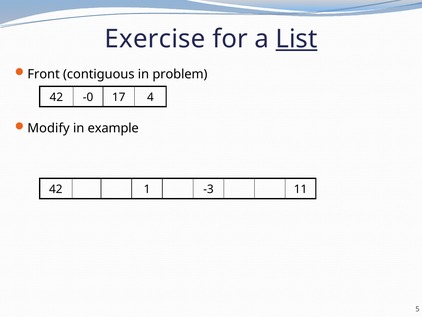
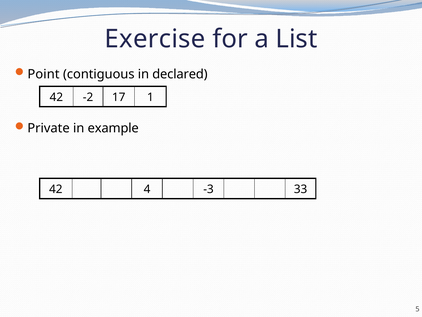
List underline: present -> none
Front: Front -> Point
problem: problem -> declared
-0: -0 -> -2
4: 4 -> 1
Modify: Modify -> Private
1: 1 -> 4
11: 11 -> 33
